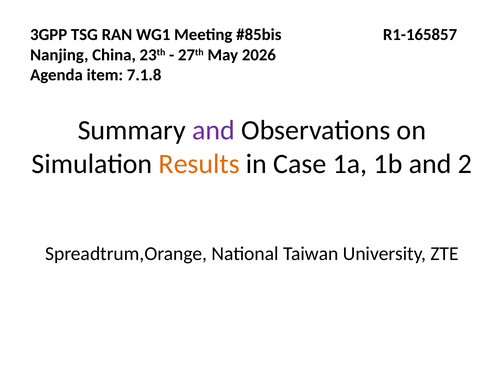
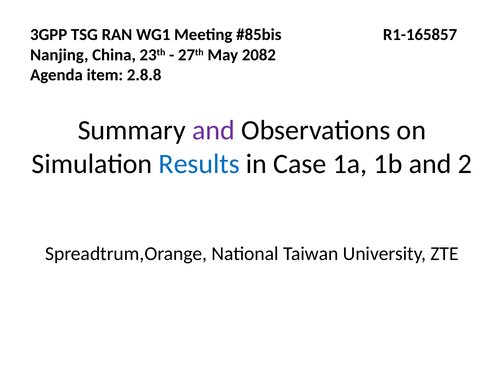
2026: 2026 -> 2082
7.1.8: 7.1.8 -> 2.8.8
Results colour: orange -> blue
